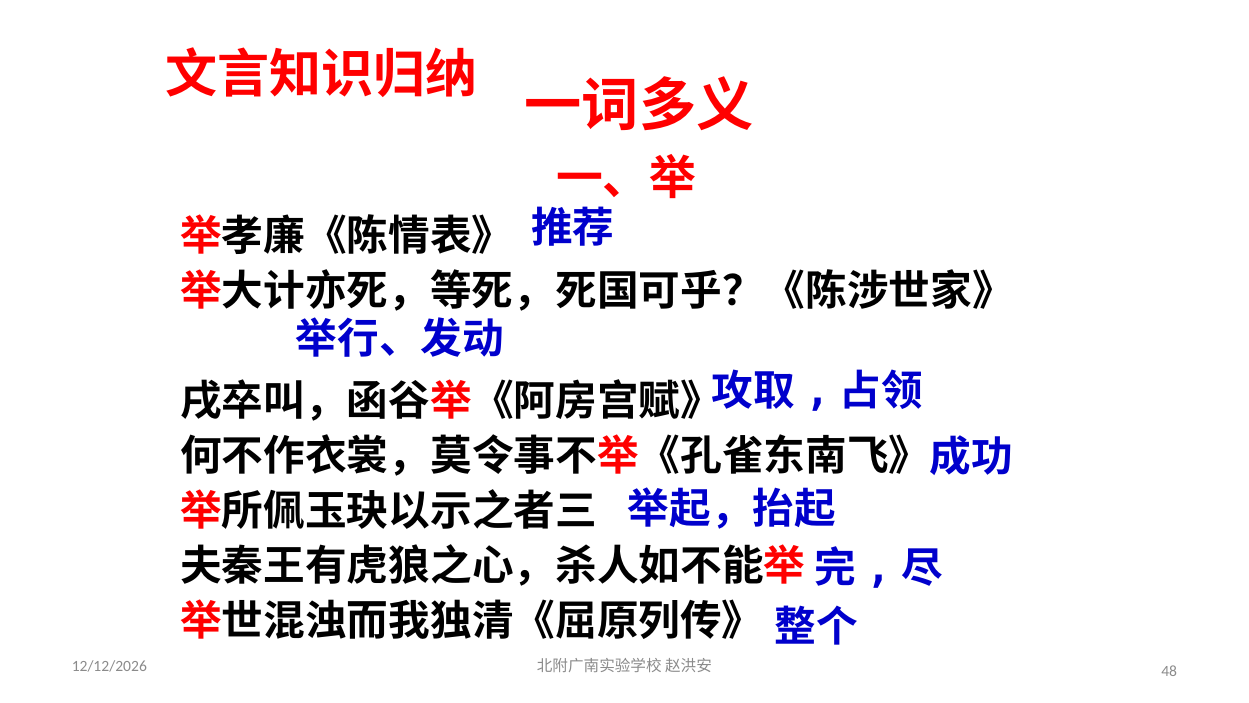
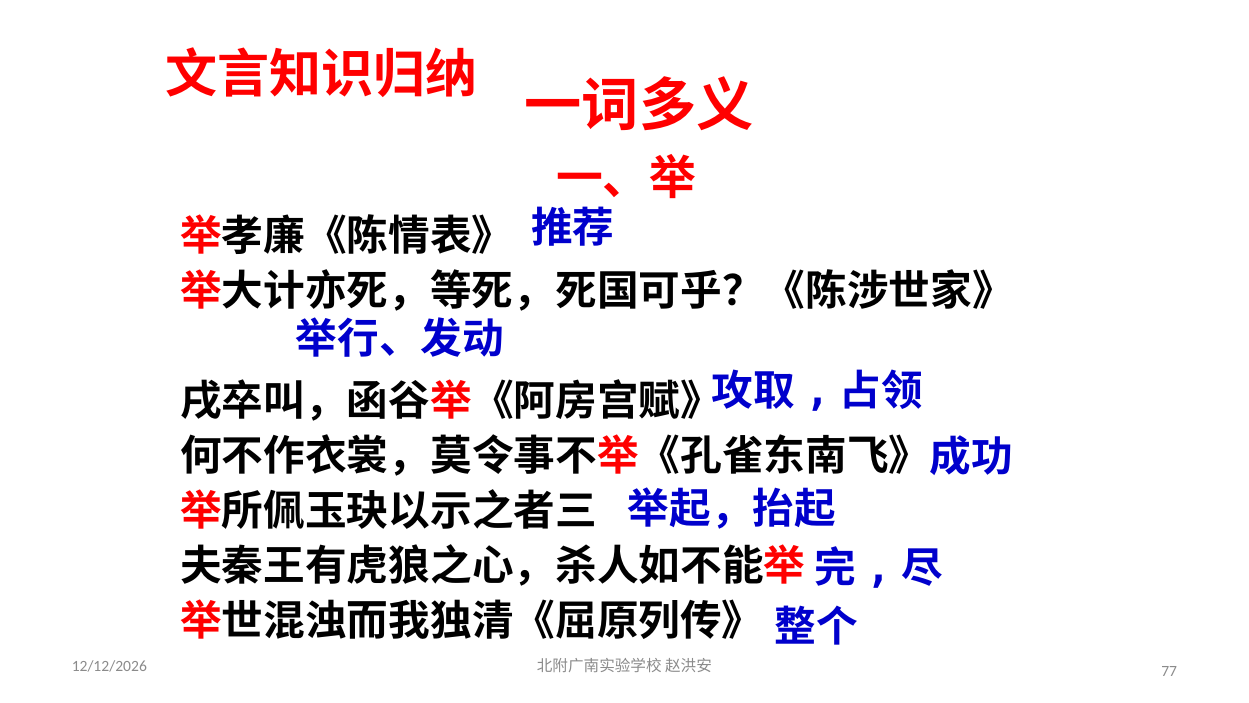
48: 48 -> 77
